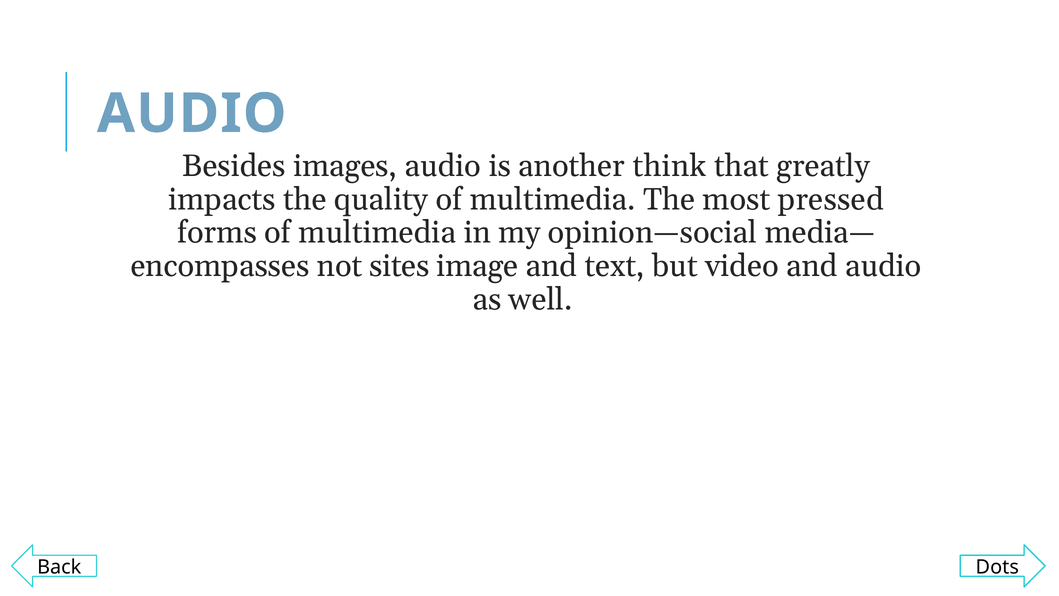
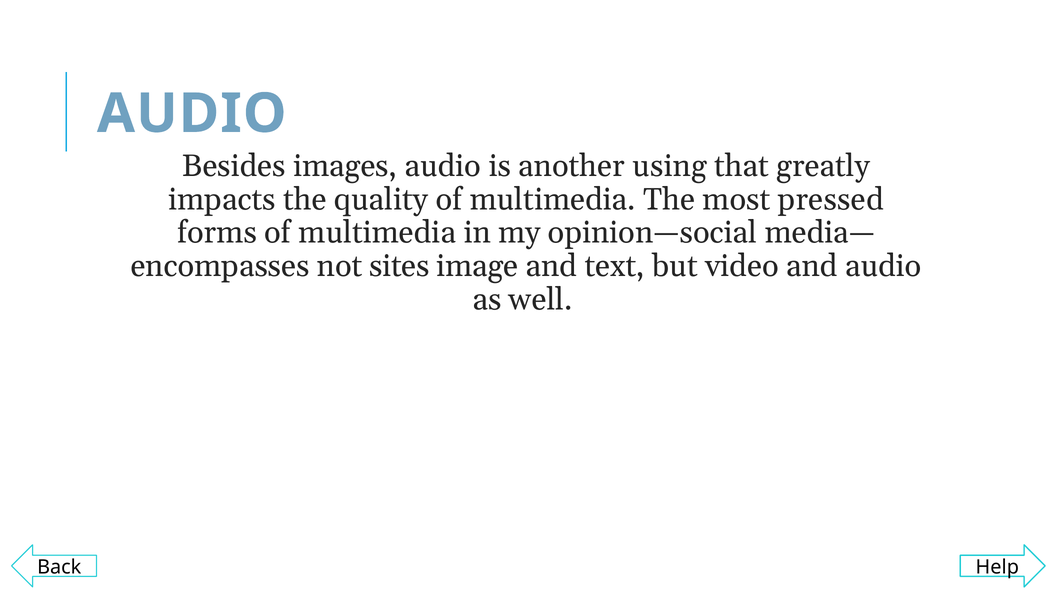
think: think -> using
Dots: Dots -> Help
